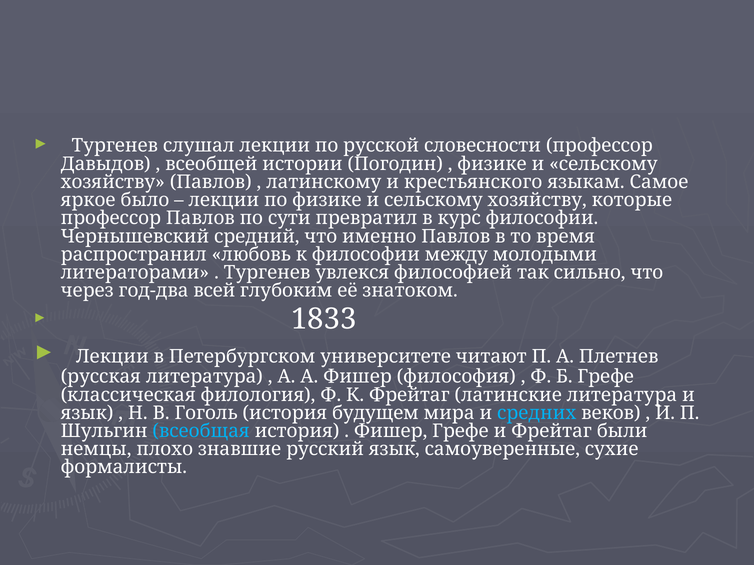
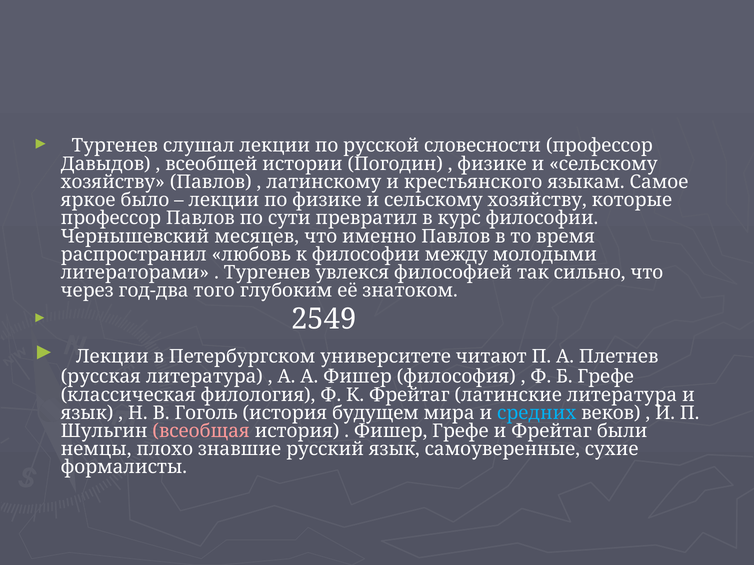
средний: средний -> месяцев
всей: всей -> того
1833: 1833 -> 2549
всеобщая colour: light blue -> pink
